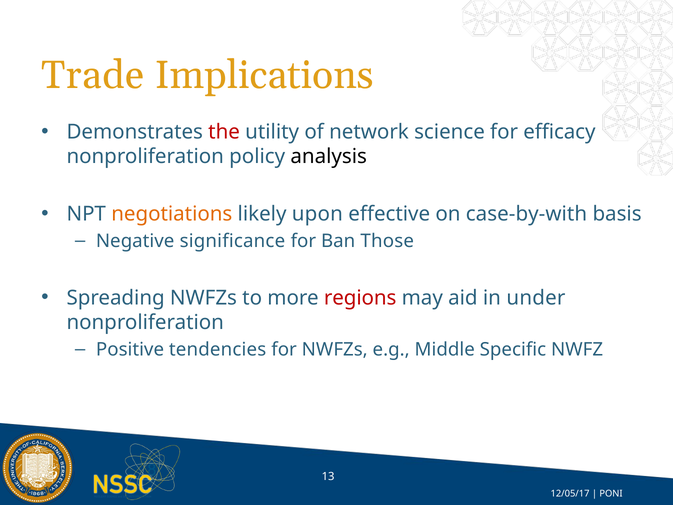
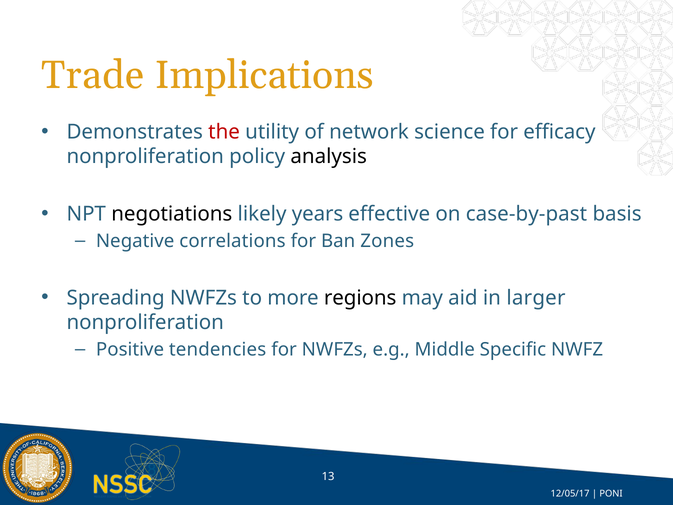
negotiations colour: orange -> black
upon: upon -> years
case-by-with: case-by-with -> case-by-past
significance: significance -> correlations
Those: Those -> Zones
regions colour: red -> black
under: under -> larger
